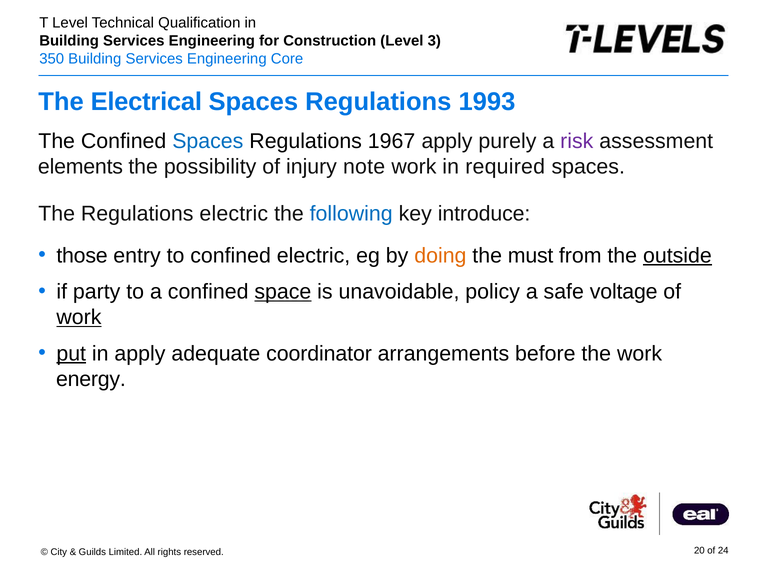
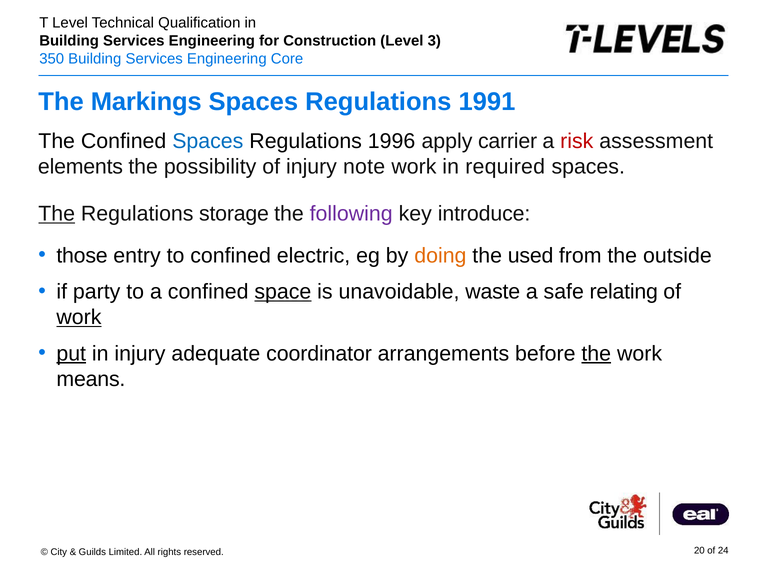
Electrical: Electrical -> Markings
1993: 1993 -> 1991
1967: 1967 -> 1996
purely: purely -> carrier
risk colour: purple -> red
The at (57, 214) underline: none -> present
Regulations electric: electric -> storage
following colour: blue -> purple
must: must -> used
outside underline: present -> none
policy: policy -> waste
voltage: voltage -> relating
in apply: apply -> injury
the at (596, 353) underline: none -> present
energy: energy -> means
